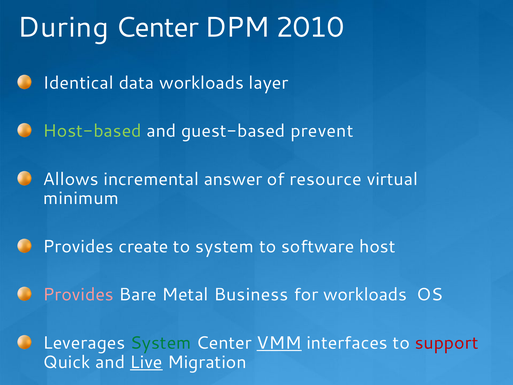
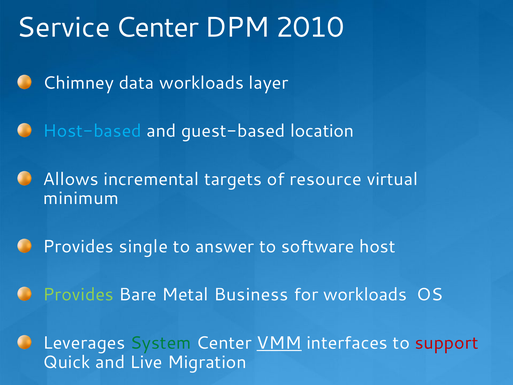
During: During -> Service
Identical: Identical -> Chimney
Host-based colour: light green -> light blue
prevent: prevent -> location
answer: answer -> targets
create: create -> single
to system: system -> answer
Provides at (78, 295) colour: pink -> light green
Live underline: present -> none
